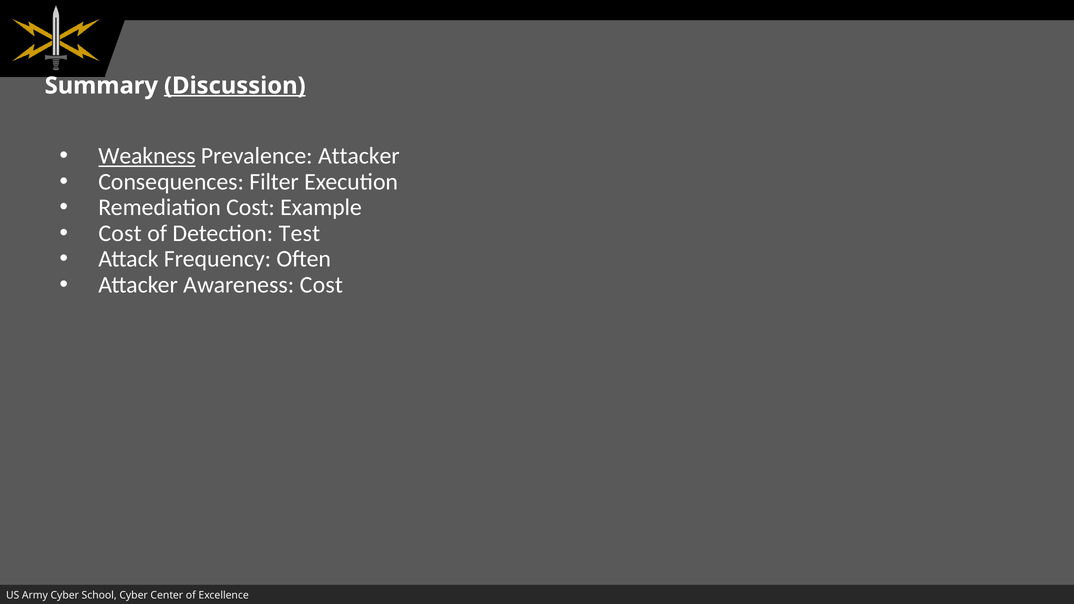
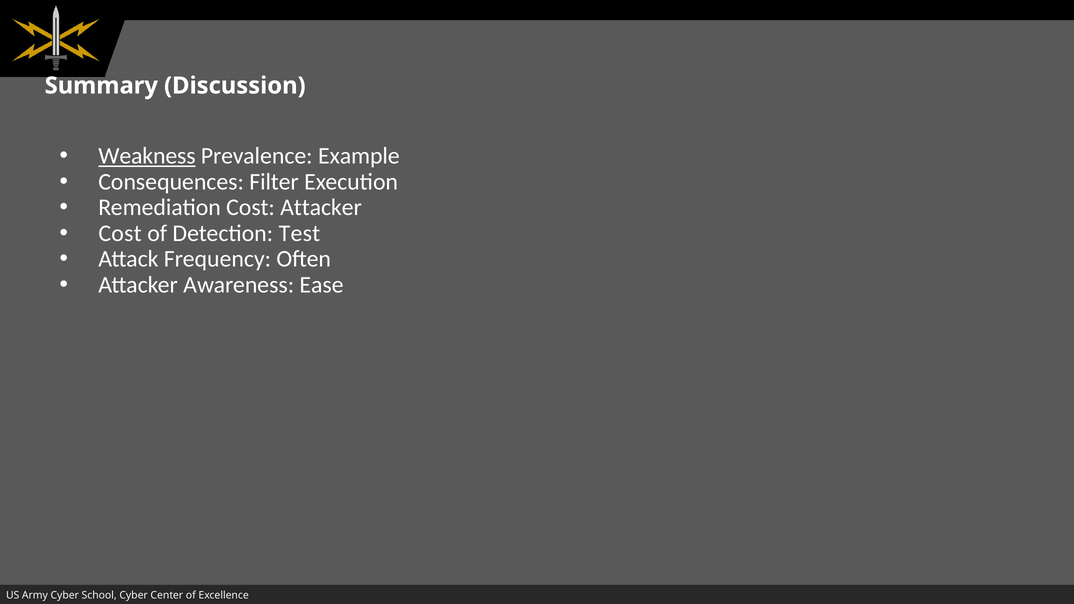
Discussion underline: present -> none
Prevalence Attacker: Attacker -> Example
Cost Example: Example -> Attacker
Awareness Cost: Cost -> Ease
